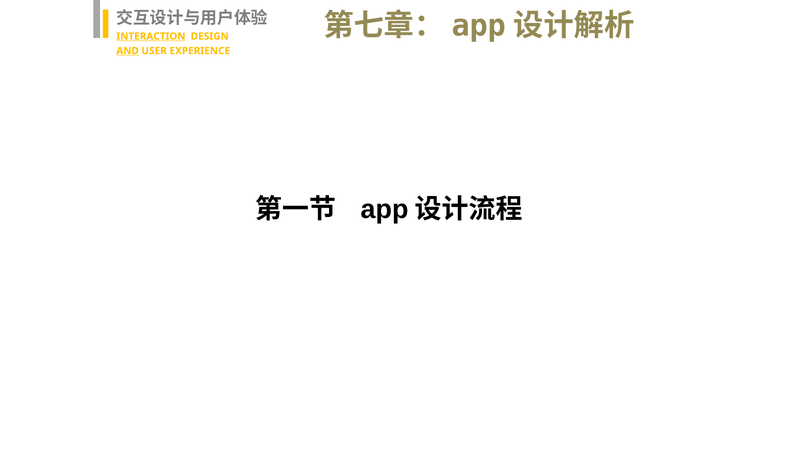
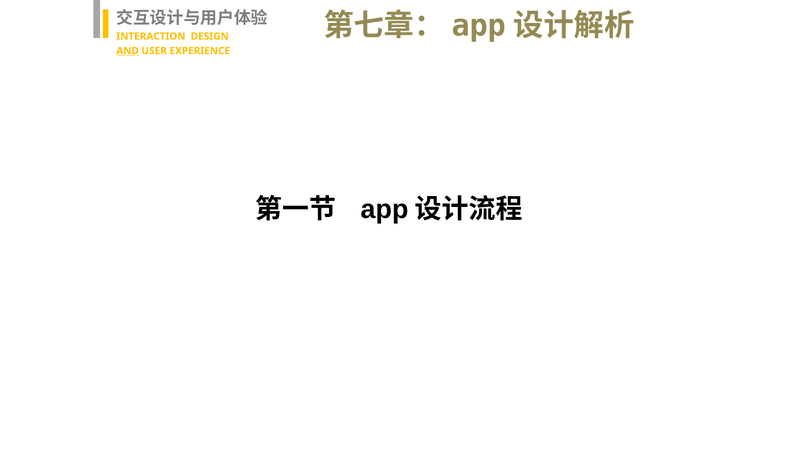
INTERACTION underline: present -> none
